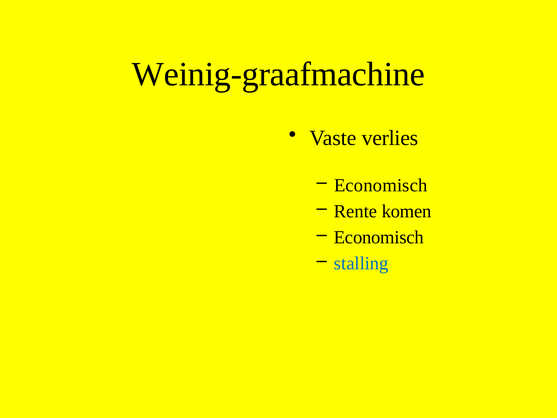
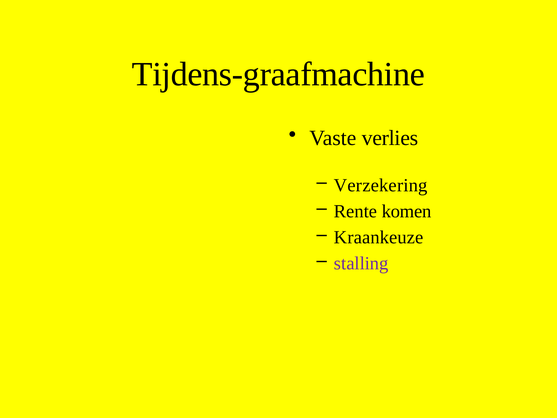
Weinig-graafmachine: Weinig-graafmachine -> Tijdens-graafmachine
Economisch at (381, 185): Economisch -> Verzekering
Economisch at (379, 237): Economisch -> Kraankeuze
stalling colour: blue -> purple
